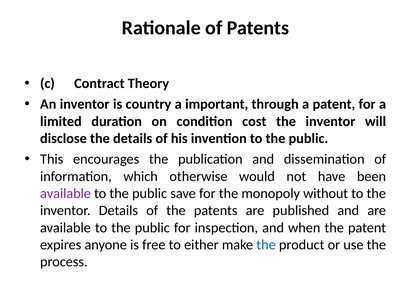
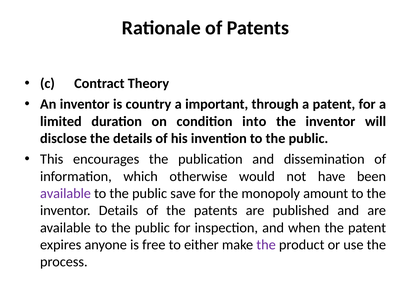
cost: cost -> into
without: without -> amount
the at (266, 245) colour: blue -> purple
